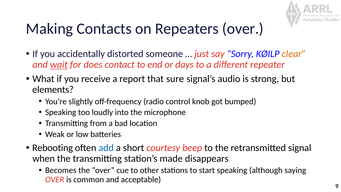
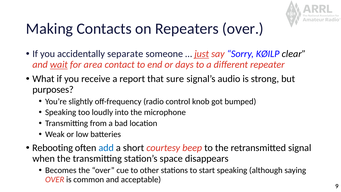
distorted: distorted -> separate
just underline: none -> present
clear colour: orange -> black
does: does -> area
elements: elements -> purposes
made: made -> space
